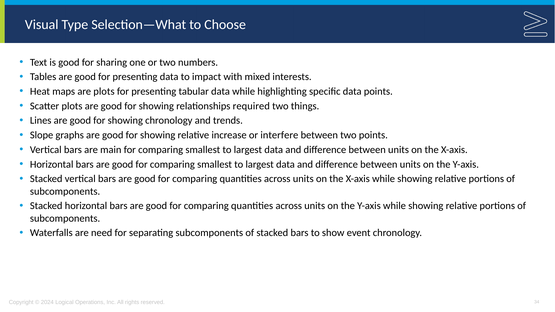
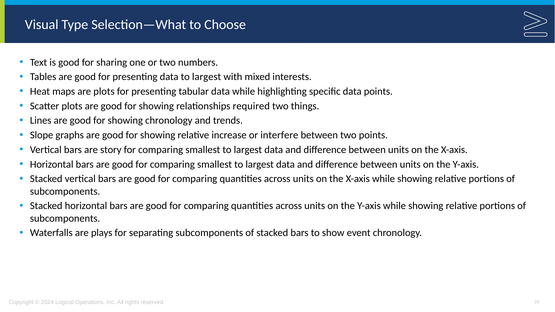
data to impact: impact -> largest
main: main -> story
need: need -> plays
